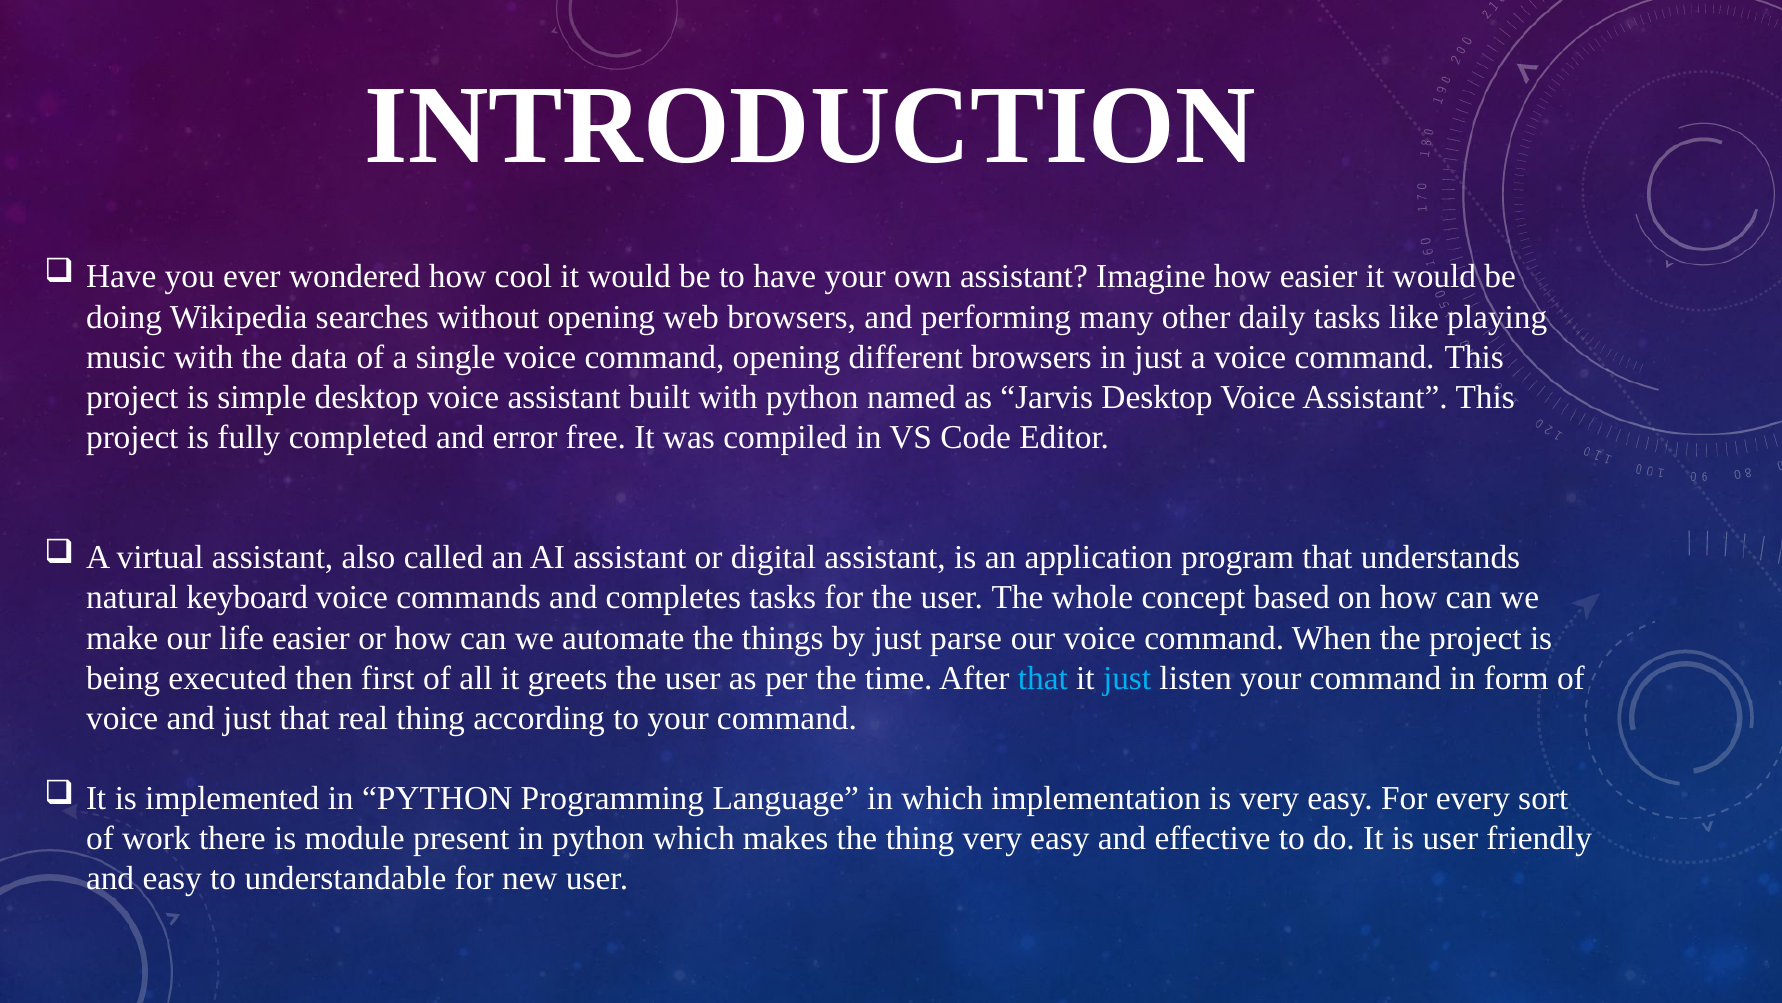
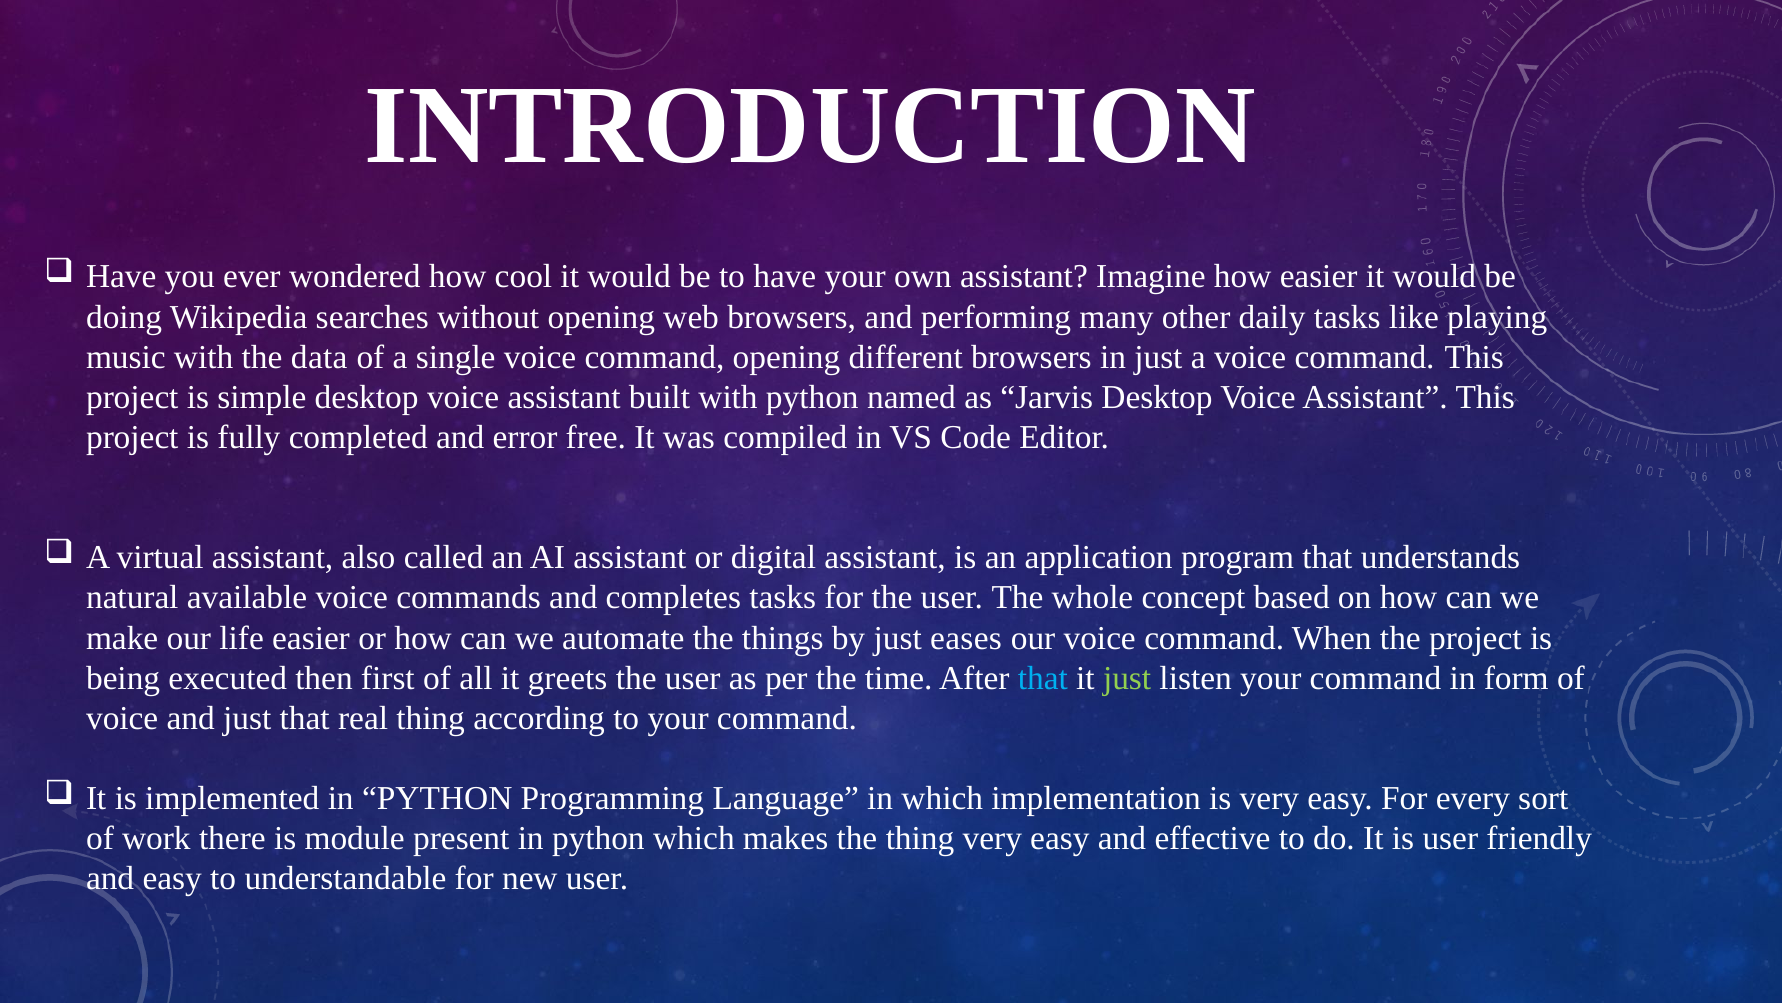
keyboard: keyboard -> available
parse: parse -> eases
just at (1127, 678) colour: light blue -> light green
